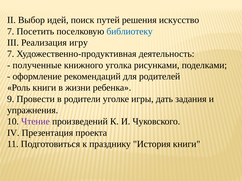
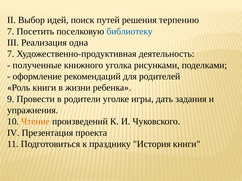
искусство: искусство -> терпению
игру: игру -> одна
Чтение colour: purple -> orange
